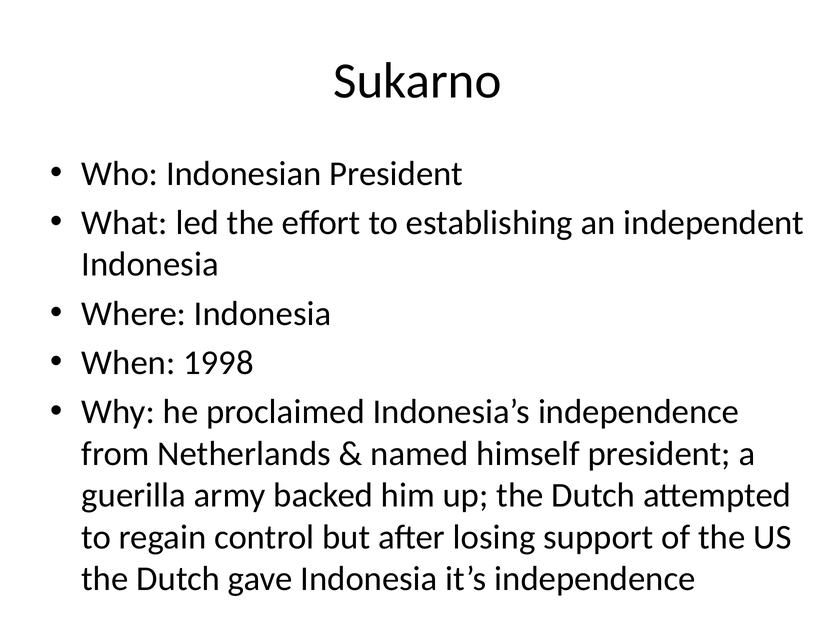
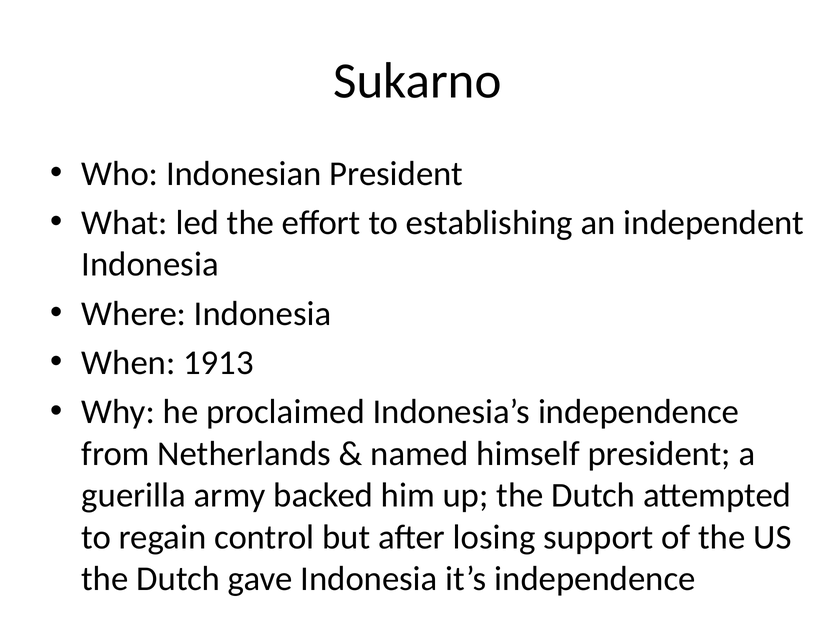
1998: 1998 -> 1913
